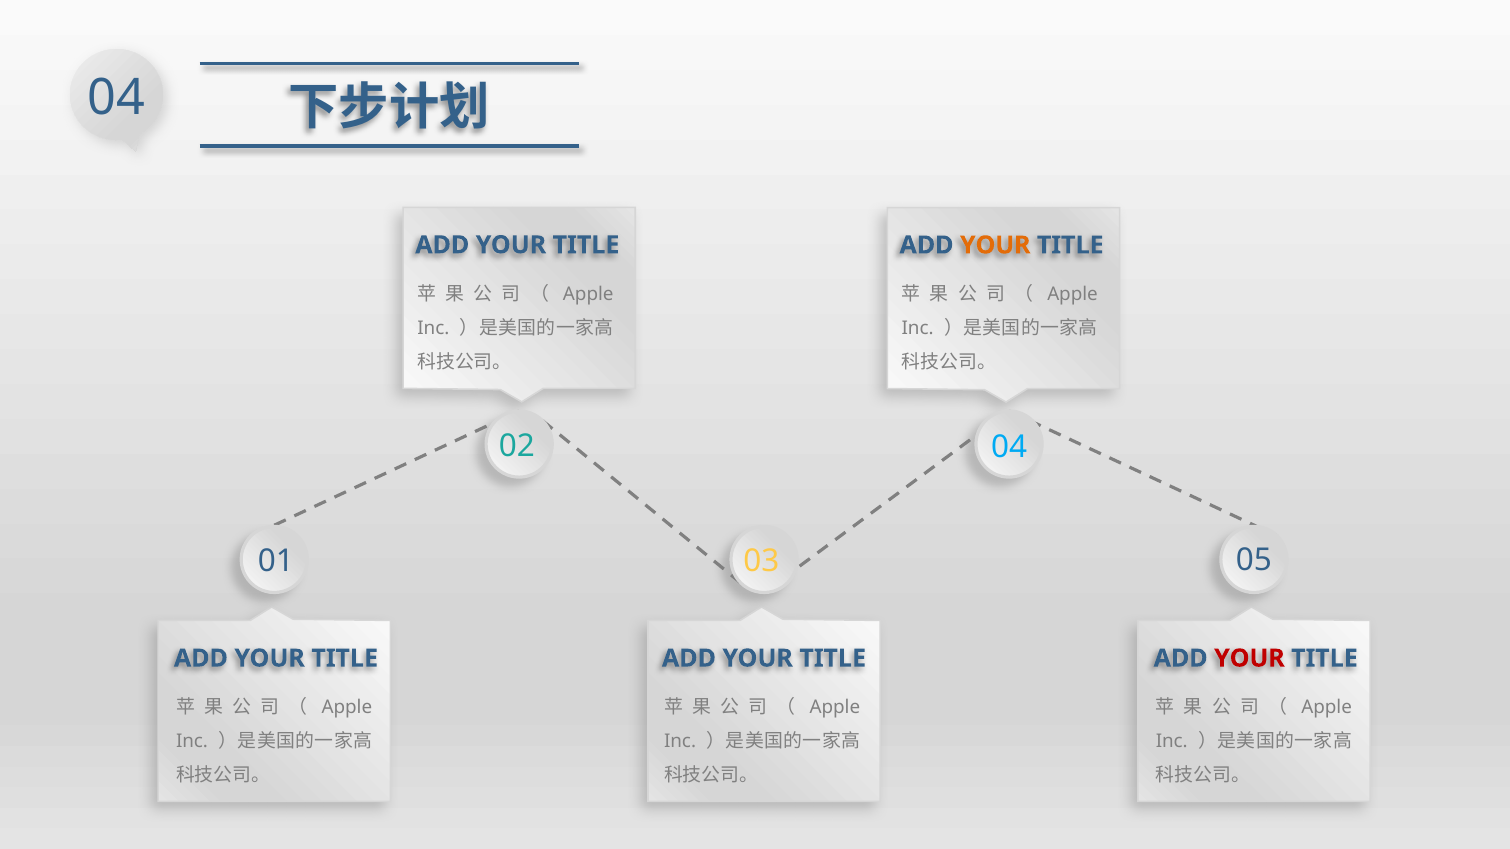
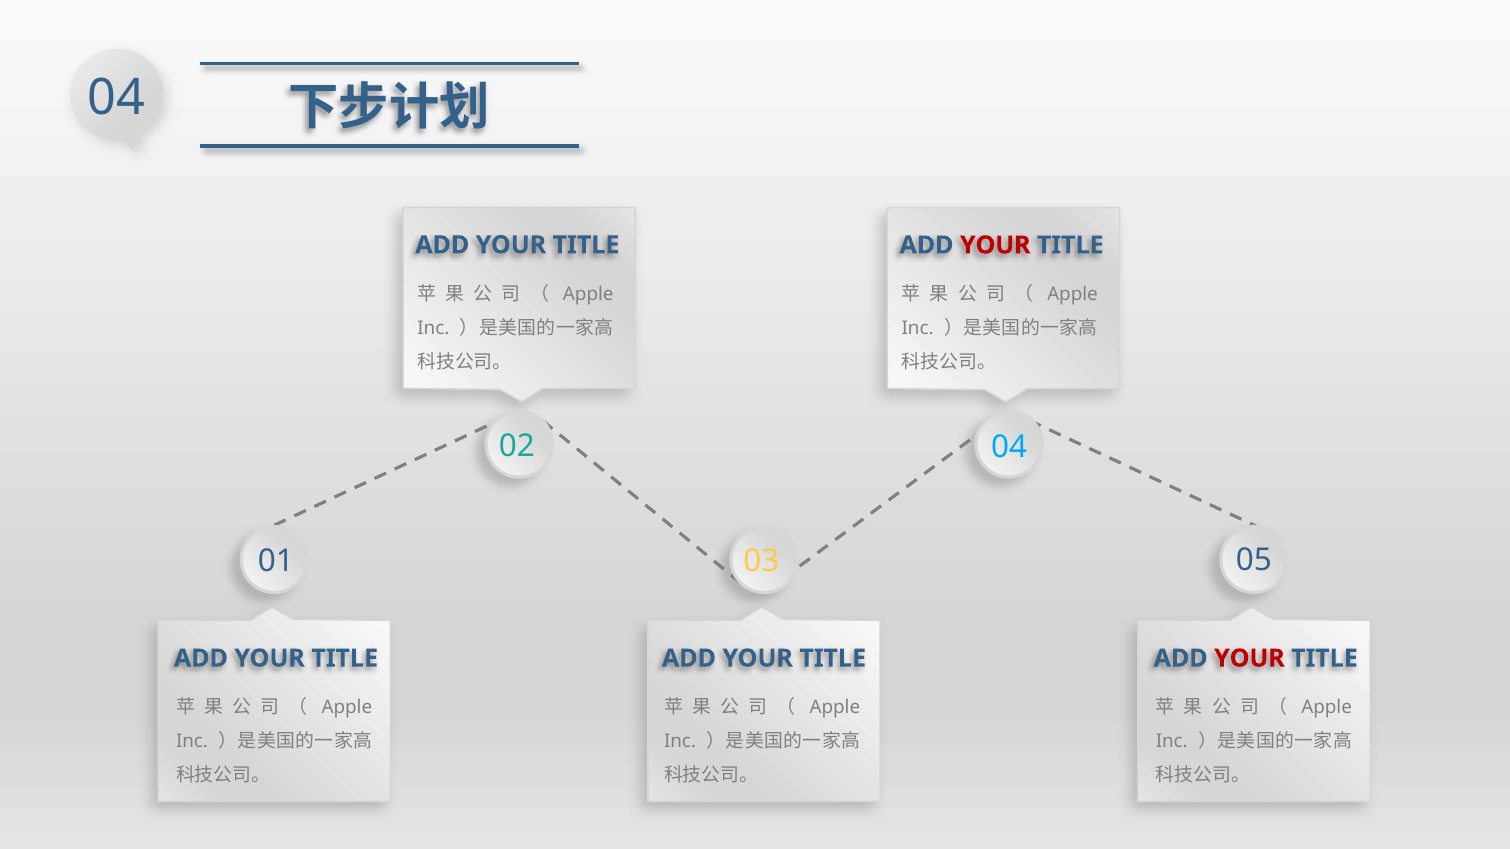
YOUR at (995, 245) colour: orange -> red
